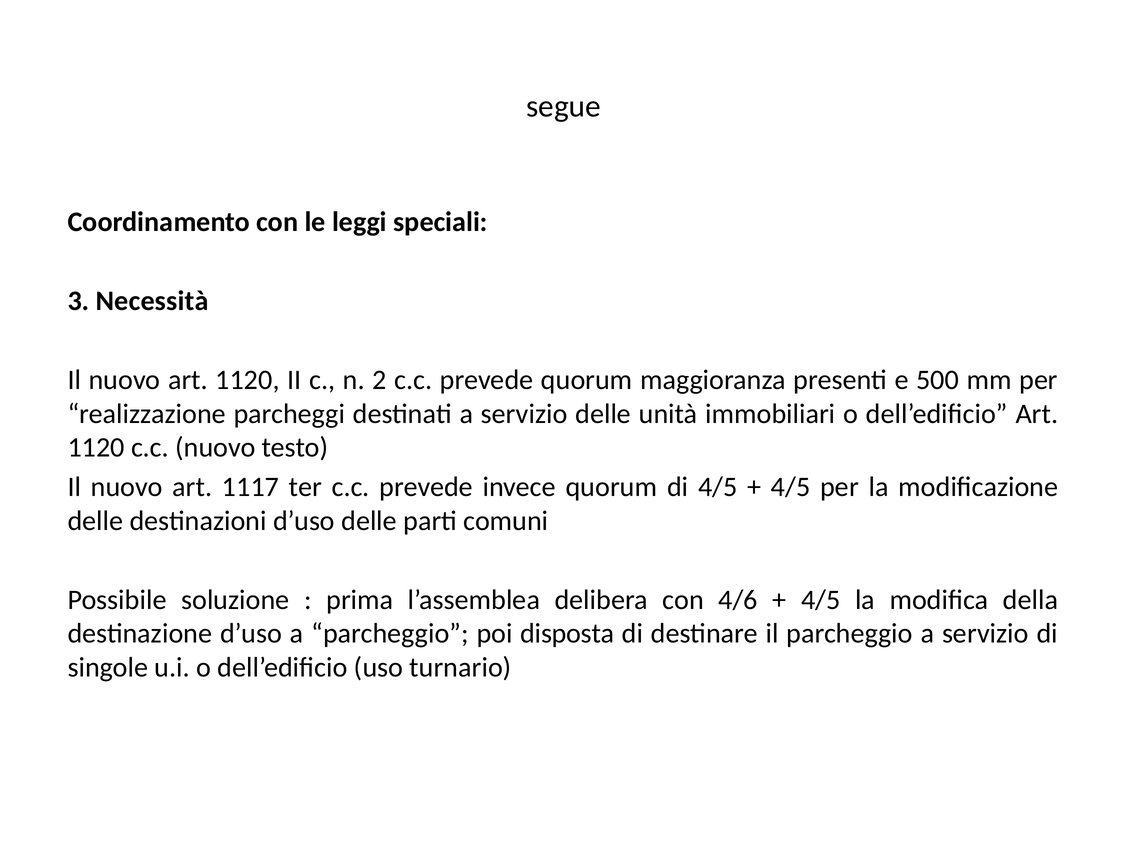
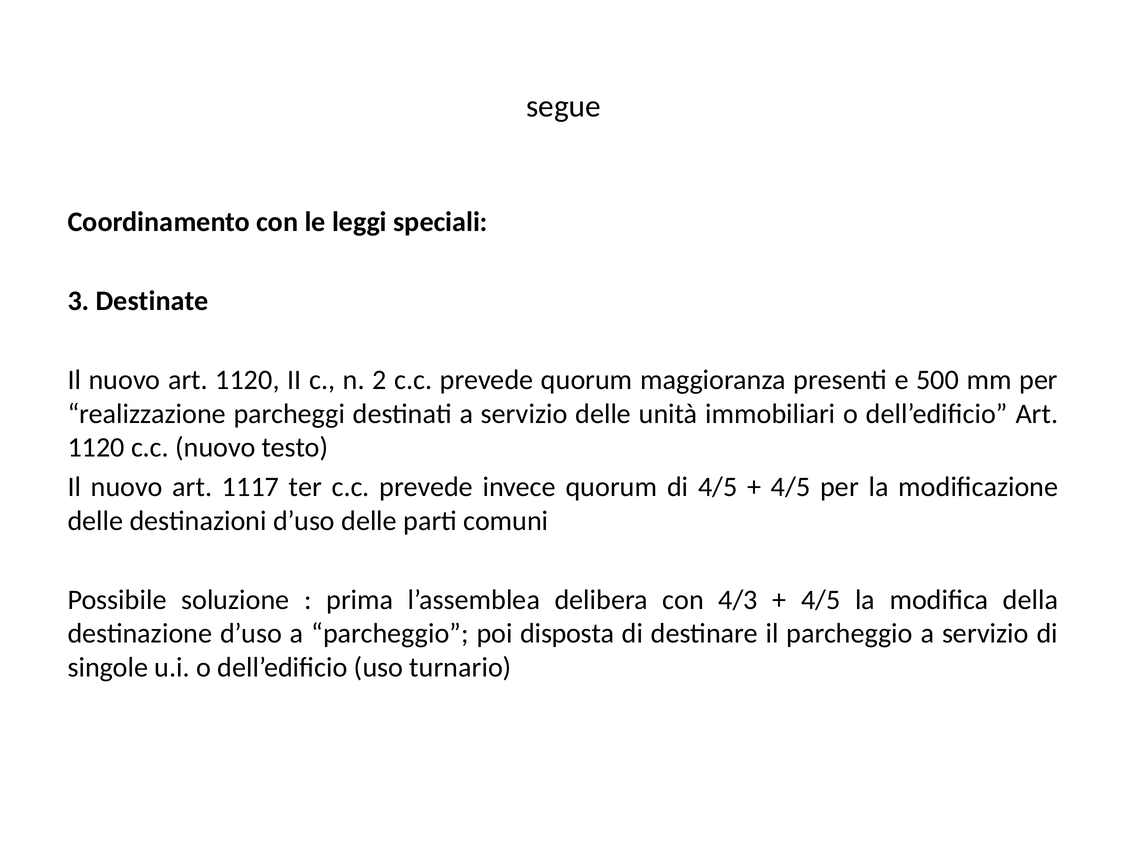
Necessità: Necessità -> Destinate
4/6: 4/6 -> 4/3
